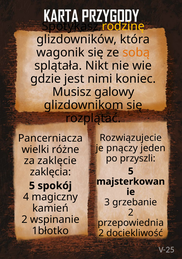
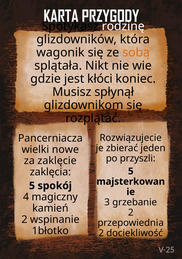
rodzinę colour: yellow -> white
nimi: nimi -> kłóci
galowy: galowy -> spłynął
pnączy: pnączy -> zbierać
różne: różne -> nowe
